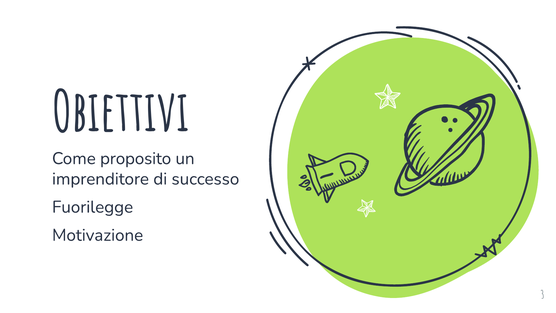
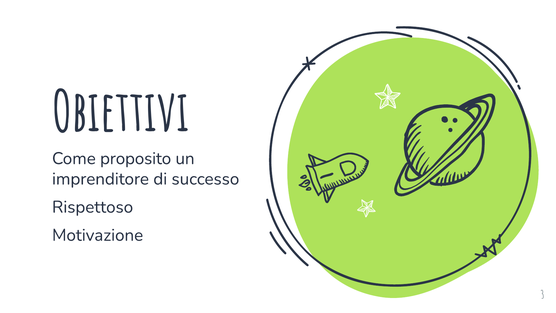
Fuorilegge: Fuorilegge -> Rispettoso
